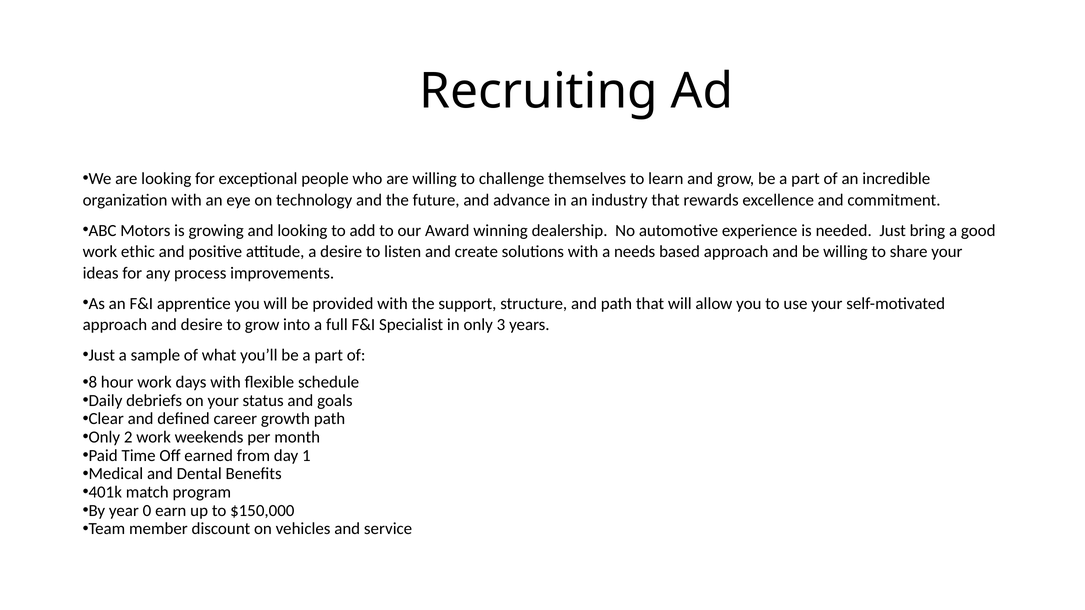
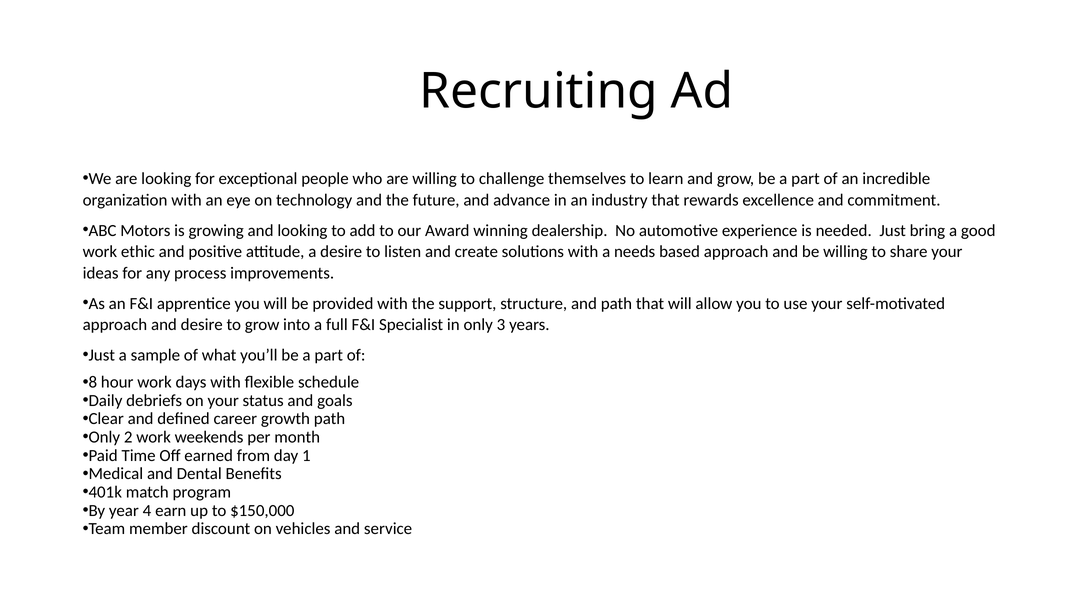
0: 0 -> 4
